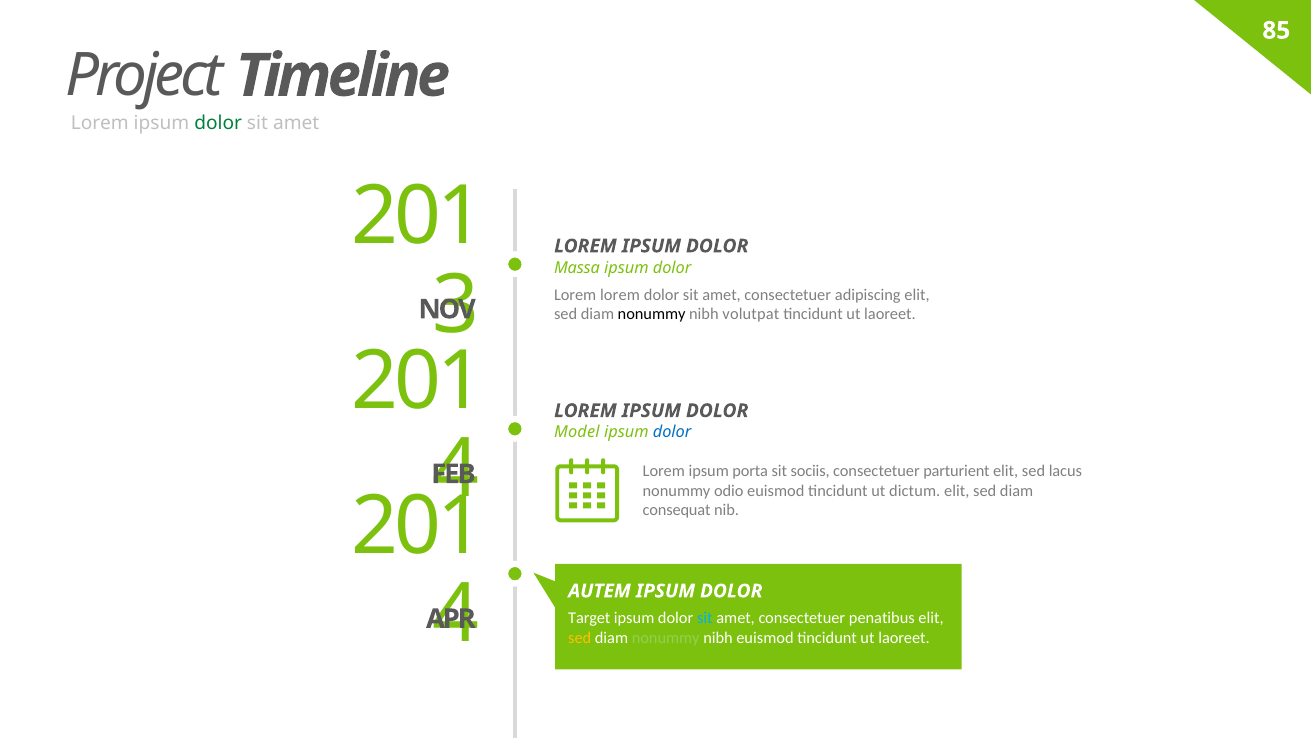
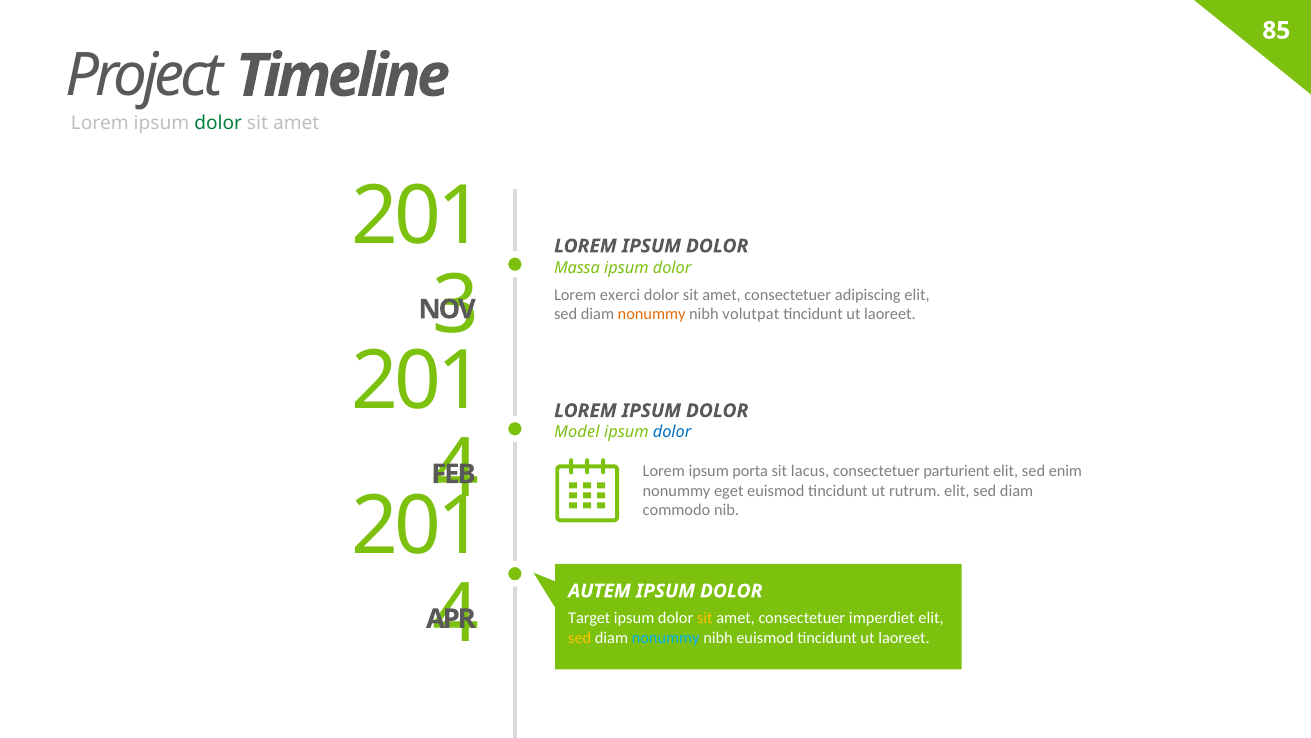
Lorem lorem: lorem -> exerci
nonummy at (652, 314) colour: black -> orange
sociis: sociis -> lacus
lacus: lacus -> enim
odio: odio -> eget
dictum: dictum -> rutrum
consequat: consequat -> commodo
sit at (705, 618) colour: light blue -> yellow
penatibus: penatibus -> imperdiet
nonummy at (666, 637) colour: light green -> light blue
